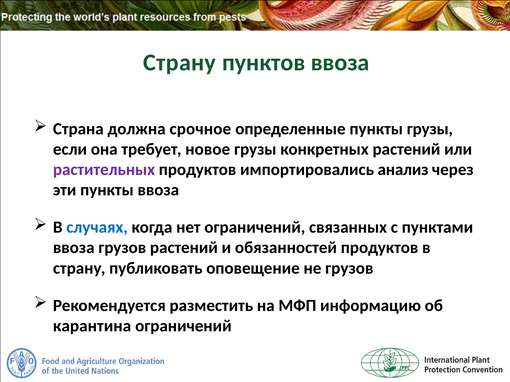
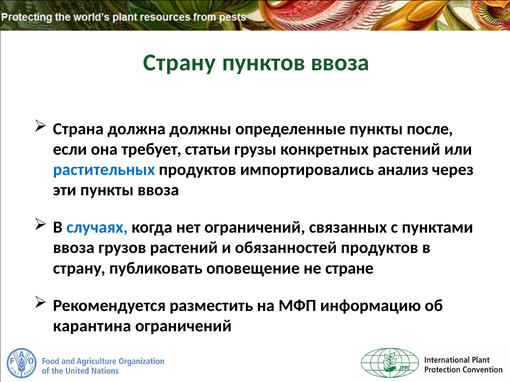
срочное: срочное -> должны
пункты грузы: грузы -> после
новое: новое -> статьи
растительных colour: purple -> blue
не грузов: грузов -> стране
